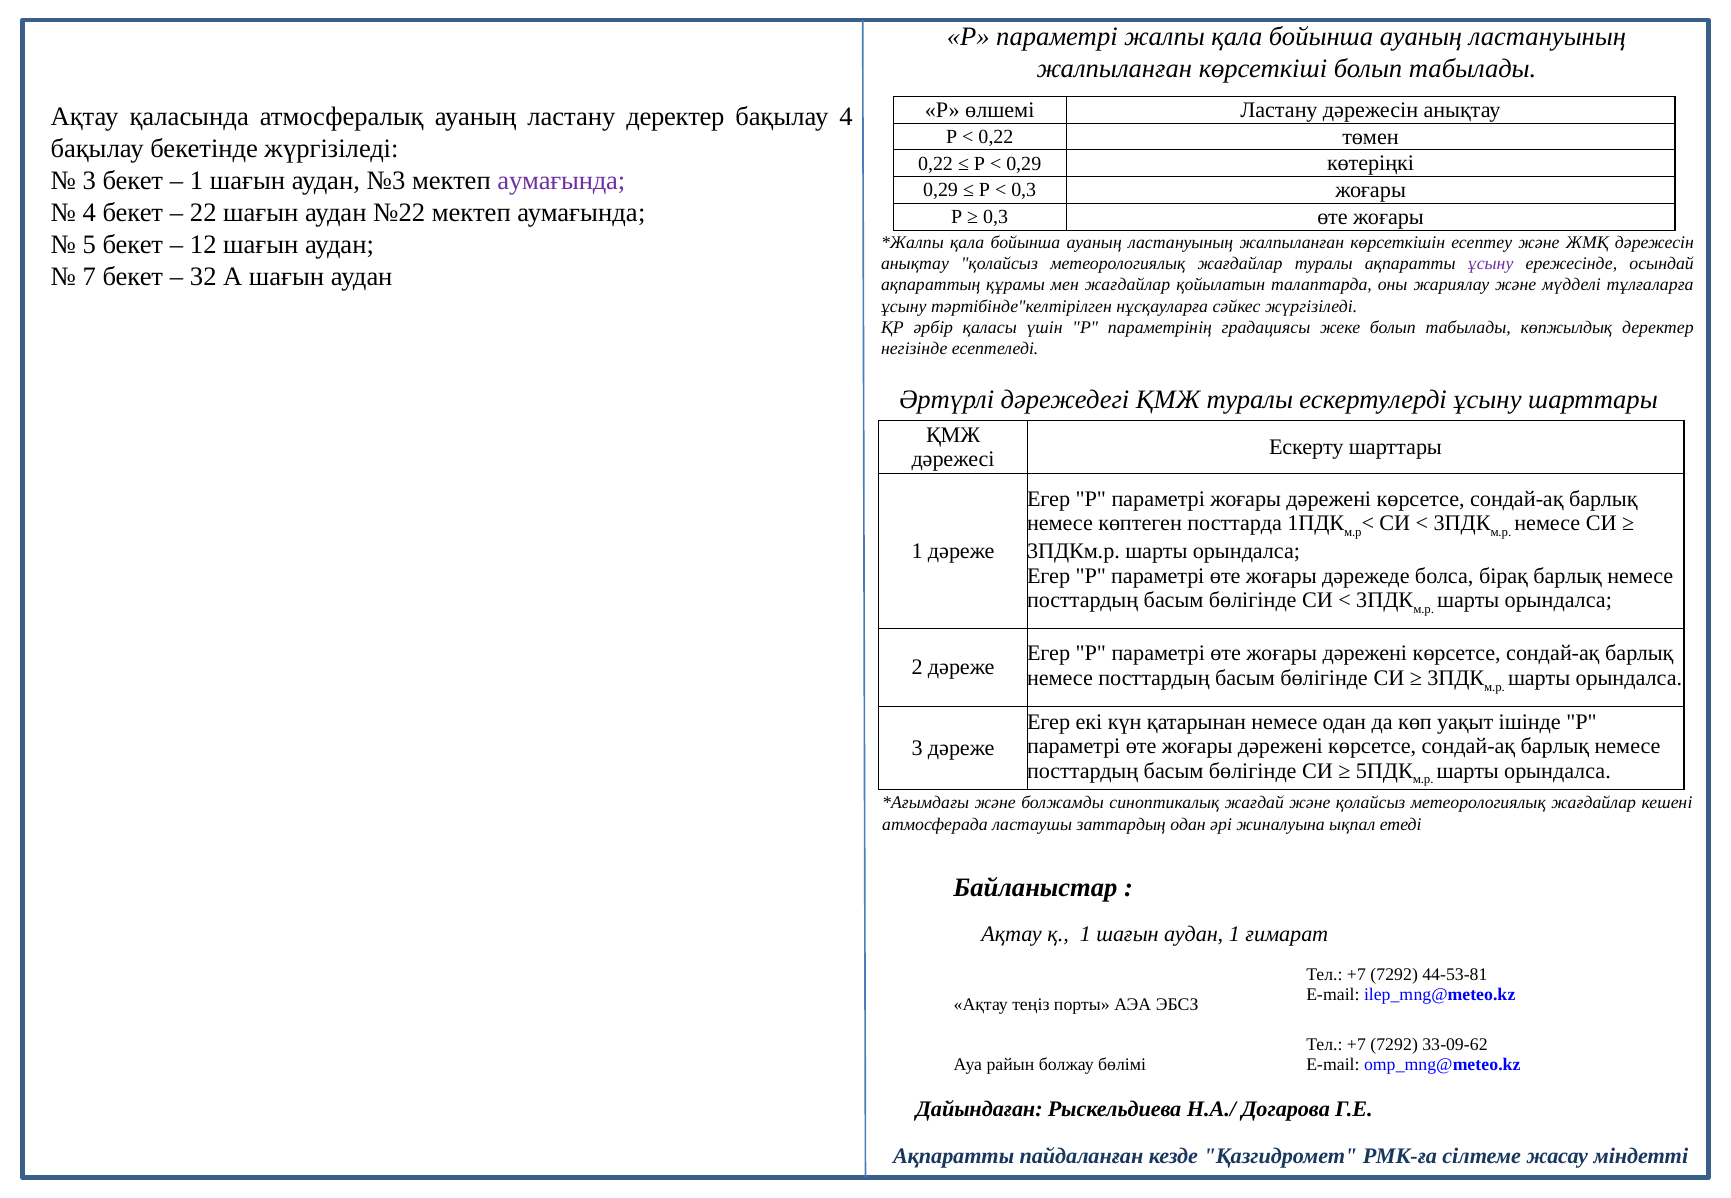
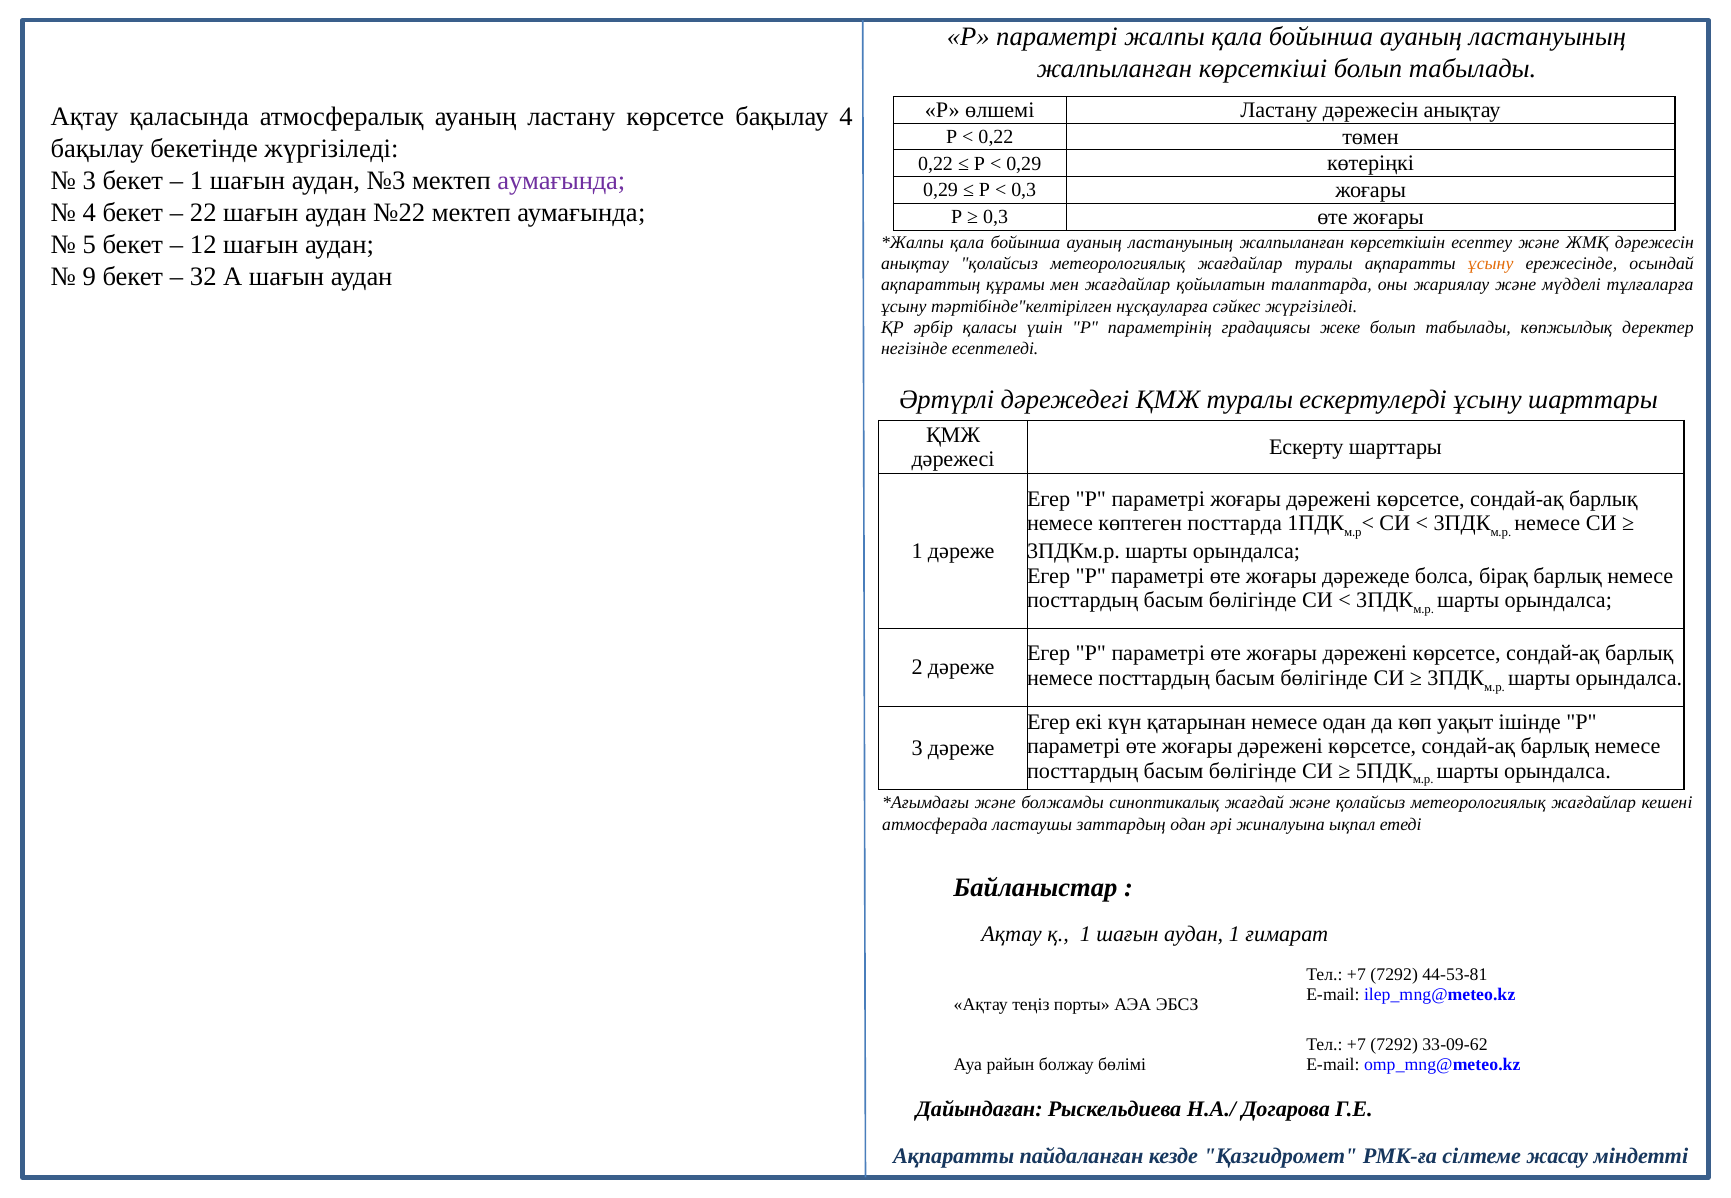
ластану деректер: деректер -> көрсетсе
ұсыну at (1491, 264) colour: purple -> orange
7: 7 -> 9
